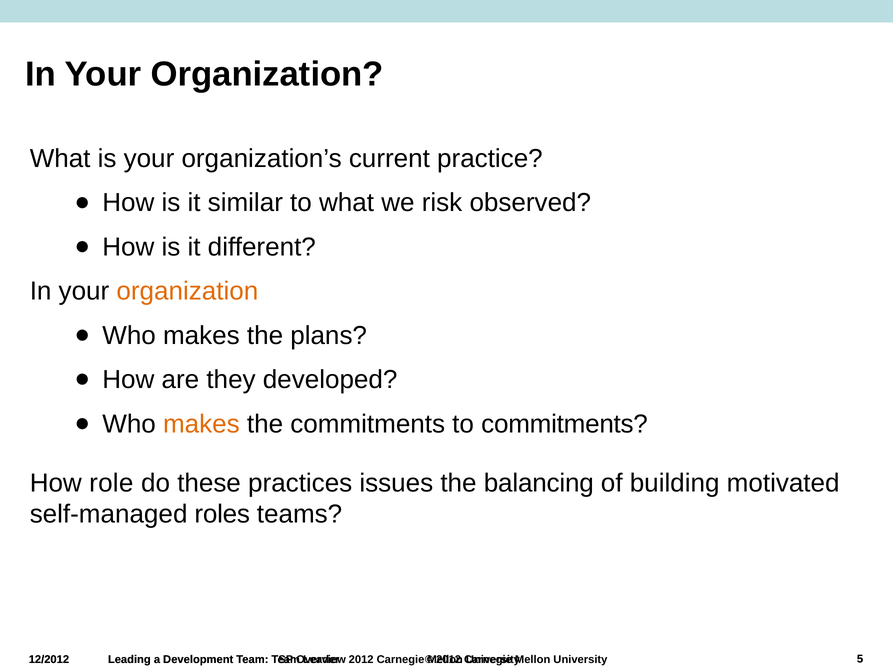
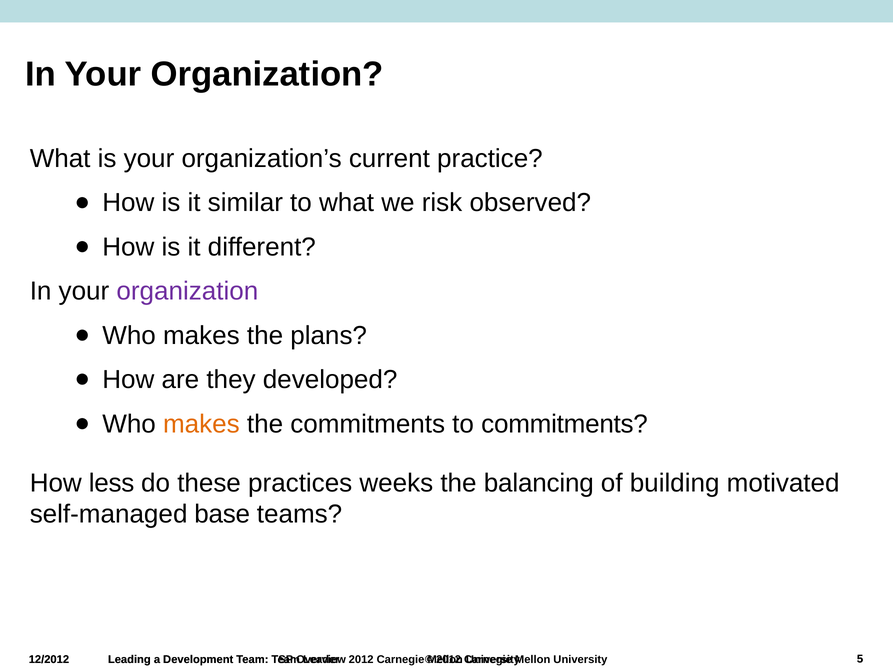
organization at (187, 292) colour: orange -> purple
role: role -> less
issues: issues -> weeks
roles: roles -> base
